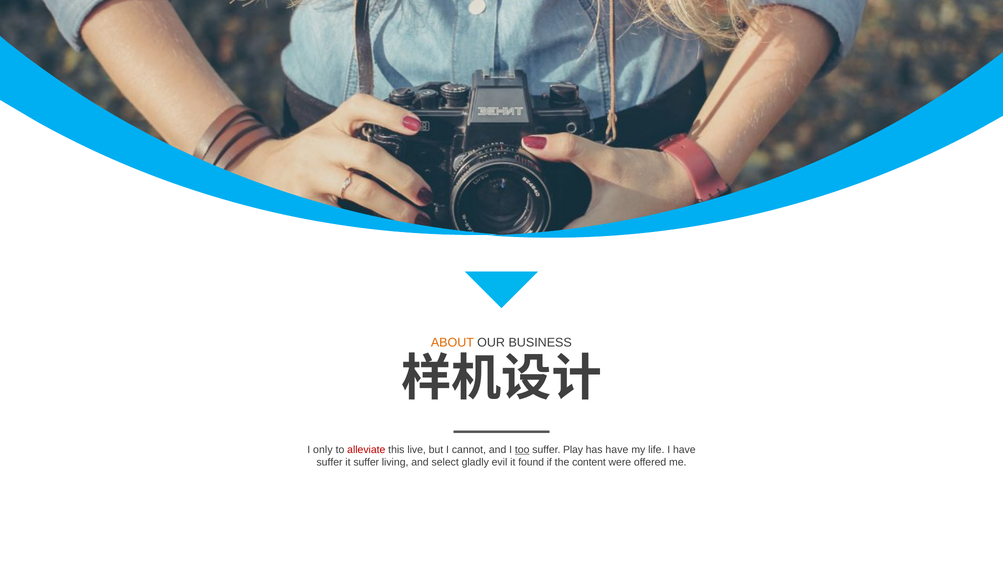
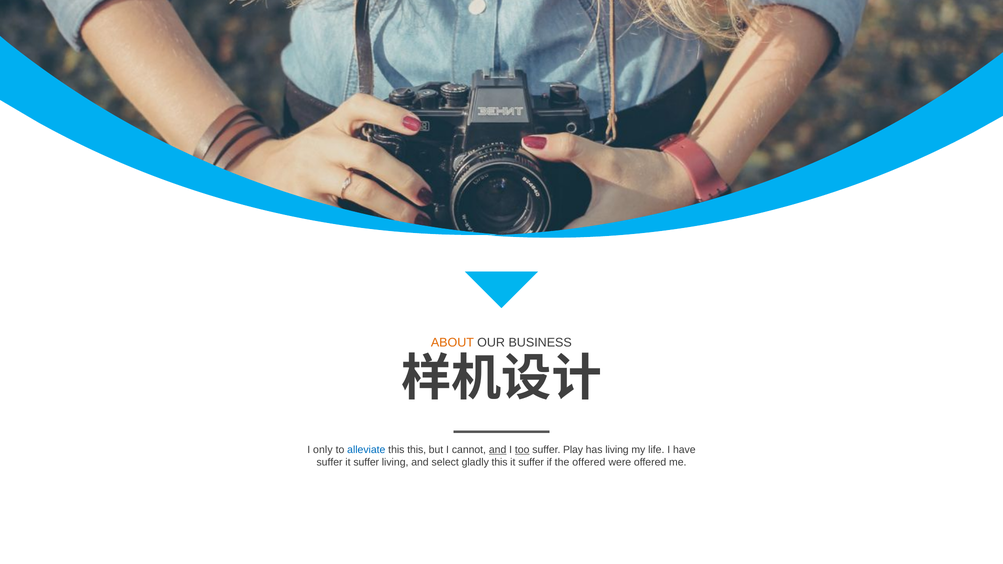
alleviate colour: red -> blue
this live: live -> this
and at (498, 450) underline: none -> present
has have: have -> living
gladly evil: evil -> this
found at (531, 463): found -> suffer
the content: content -> offered
